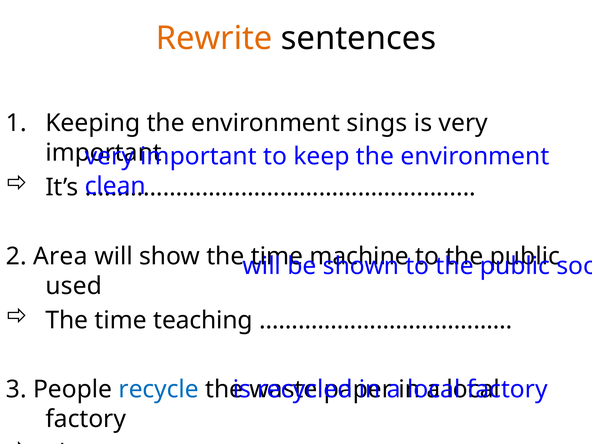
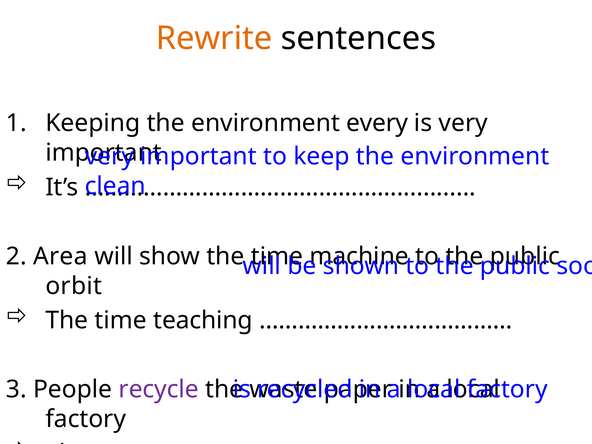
sings: sings -> every
used: used -> orbit
recycle colour: blue -> purple
